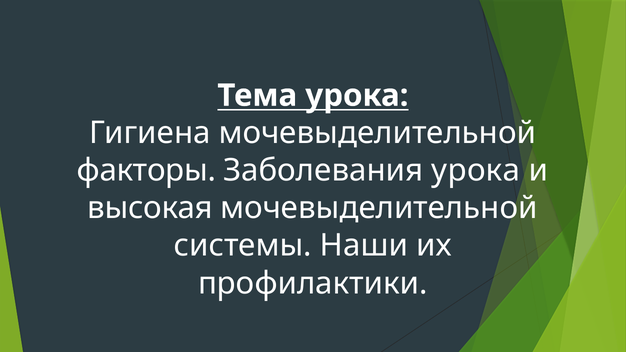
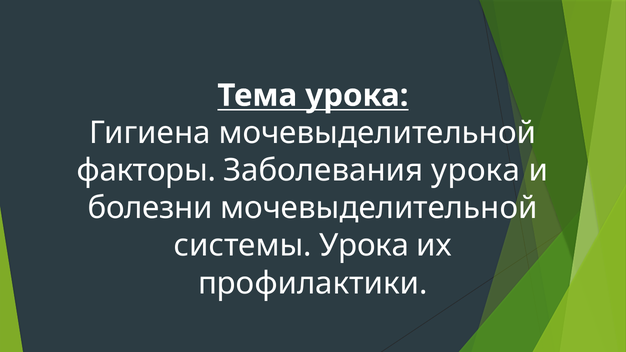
высокая: высокая -> болезни
системы Наши: Наши -> Урока
